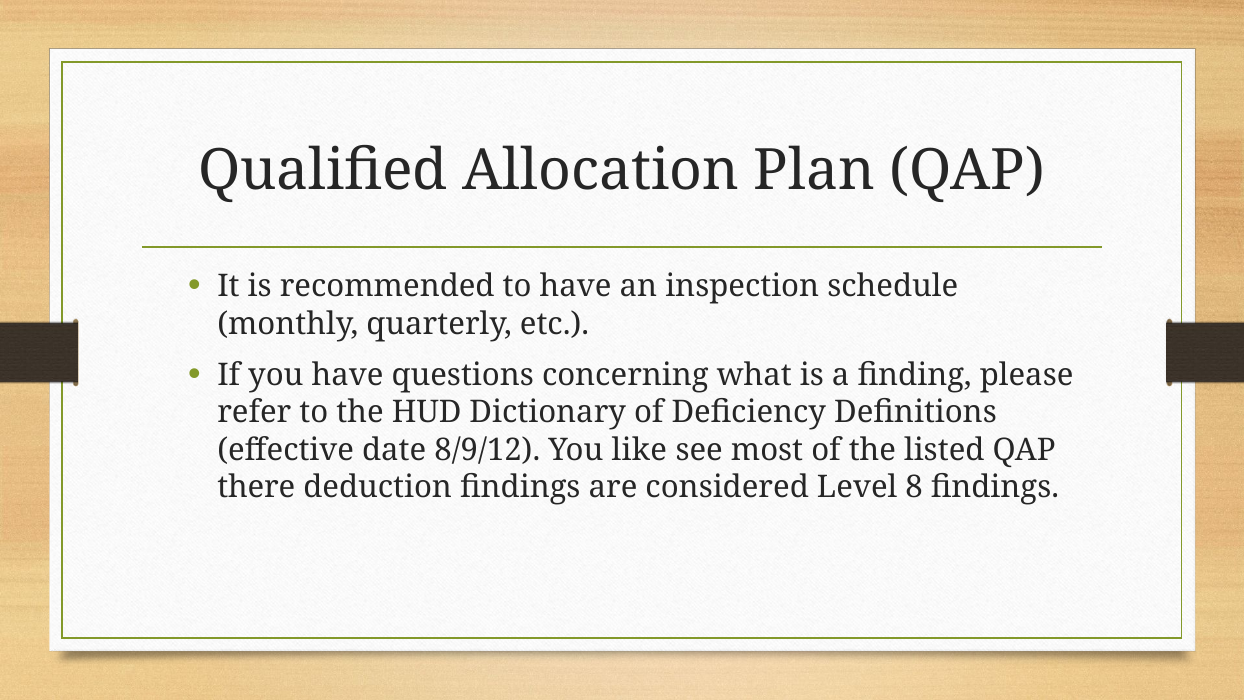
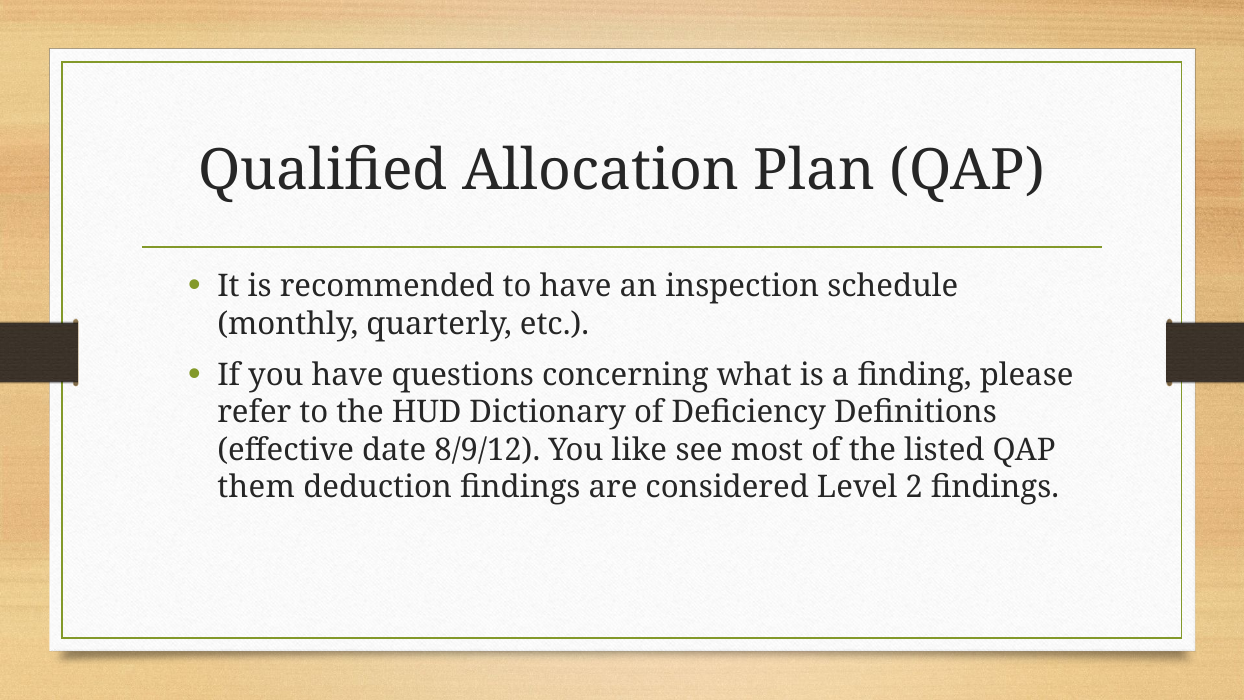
there: there -> them
8: 8 -> 2
